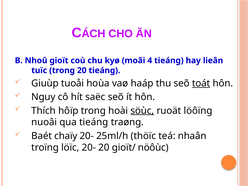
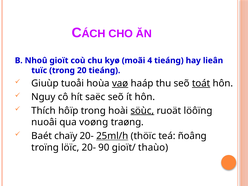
vaø underline: none -> present
qua tieáng: tieáng -> voøng
25ml/h underline: none -> present
nhaân: nhaân -> ñoâng
20- 20: 20 -> 90
nöôùc: nöôùc -> thaùo
